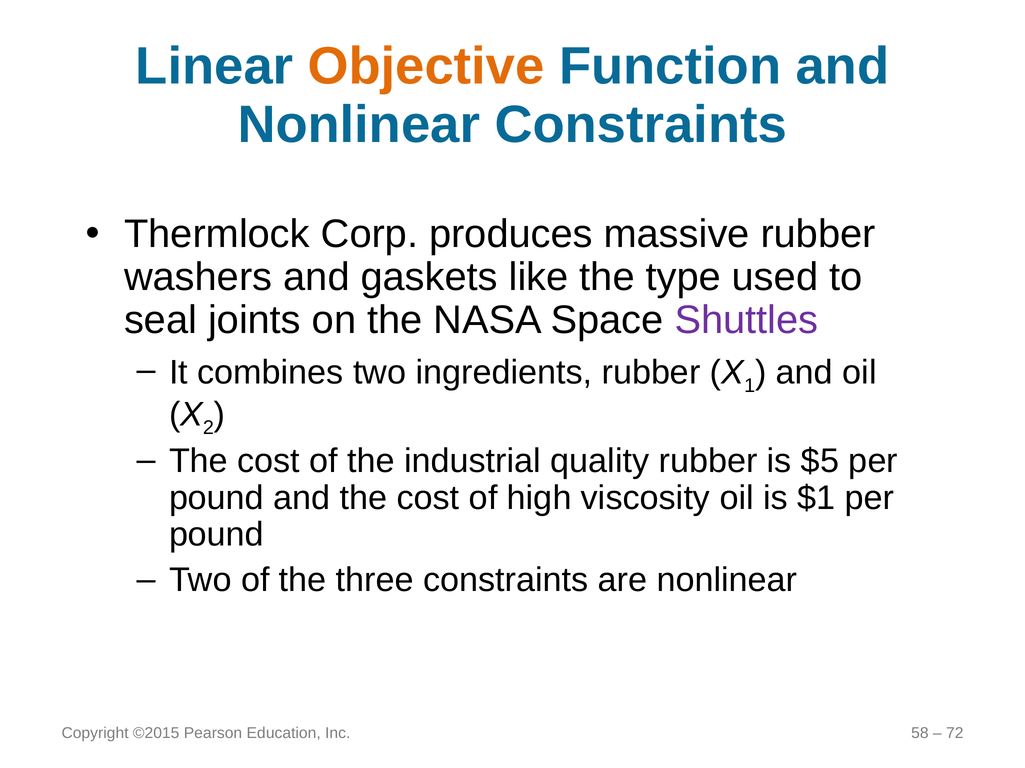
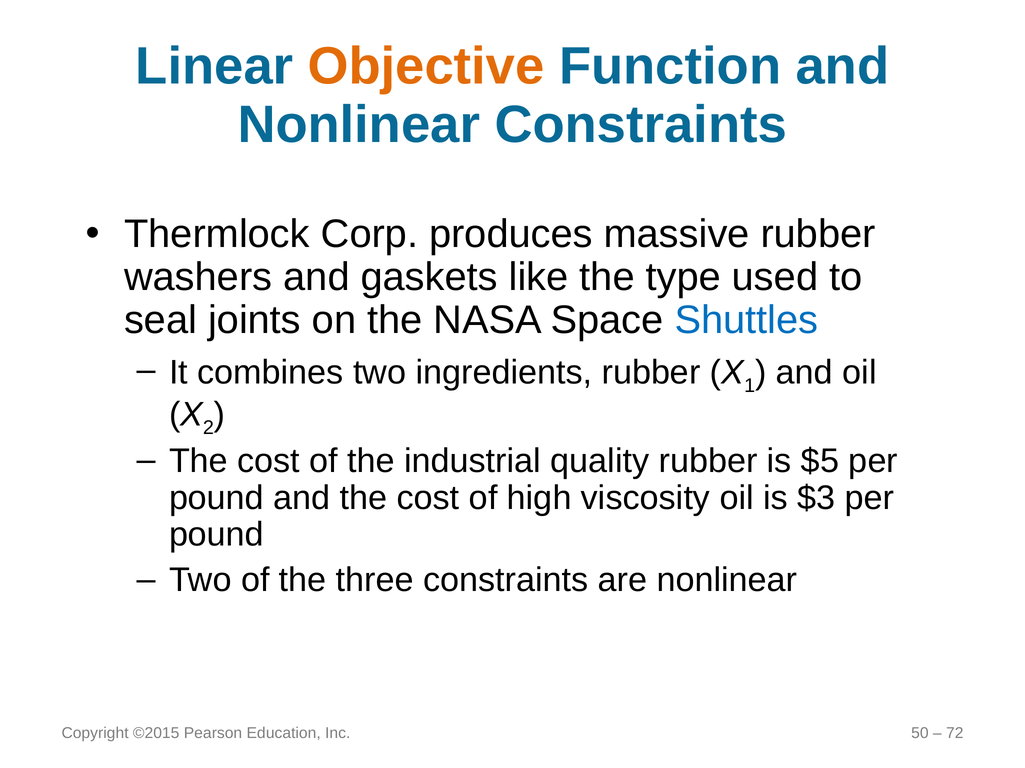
Shuttles colour: purple -> blue
$1: $1 -> $3
58: 58 -> 50
